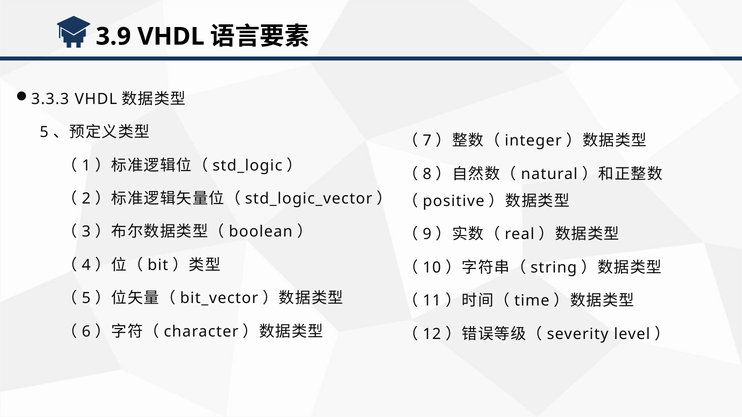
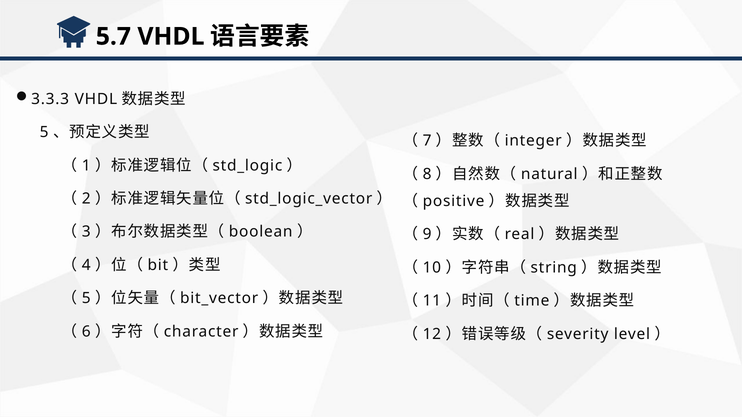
3.9: 3.9 -> 5.7
